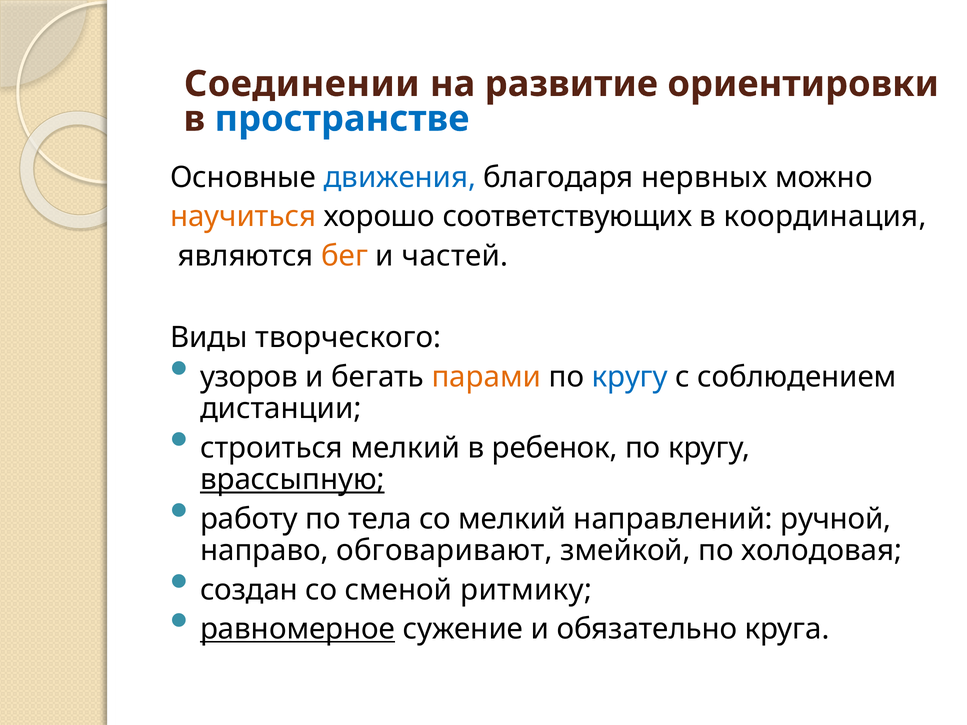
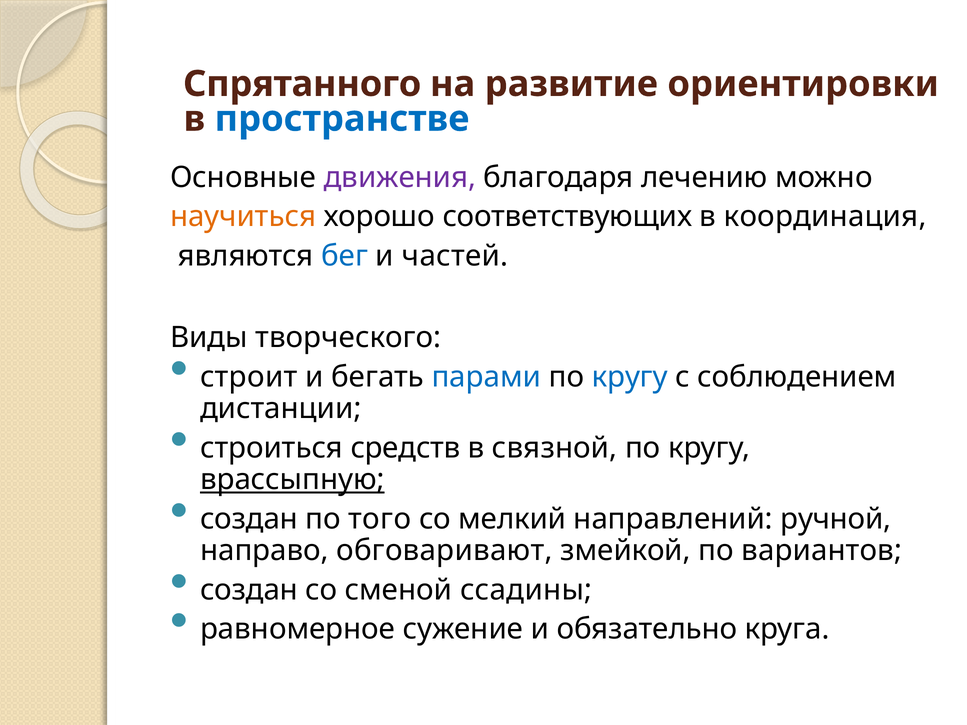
Соединении: Соединении -> Спрятанного
движения colour: blue -> purple
нервных: нервных -> лечению
бег colour: orange -> blue
узоров: узоров -> строит
парами colour: orange -> blue
строиться мелкий: мелкий -> средств
ребенок: ребенок -> связной
работу at (249, 519): работу -> создан
тела: тела -> того
холодовая: холодовая -> вариантов
ритмику: ритмику -> ссадины
равномерное underline: present -> none
